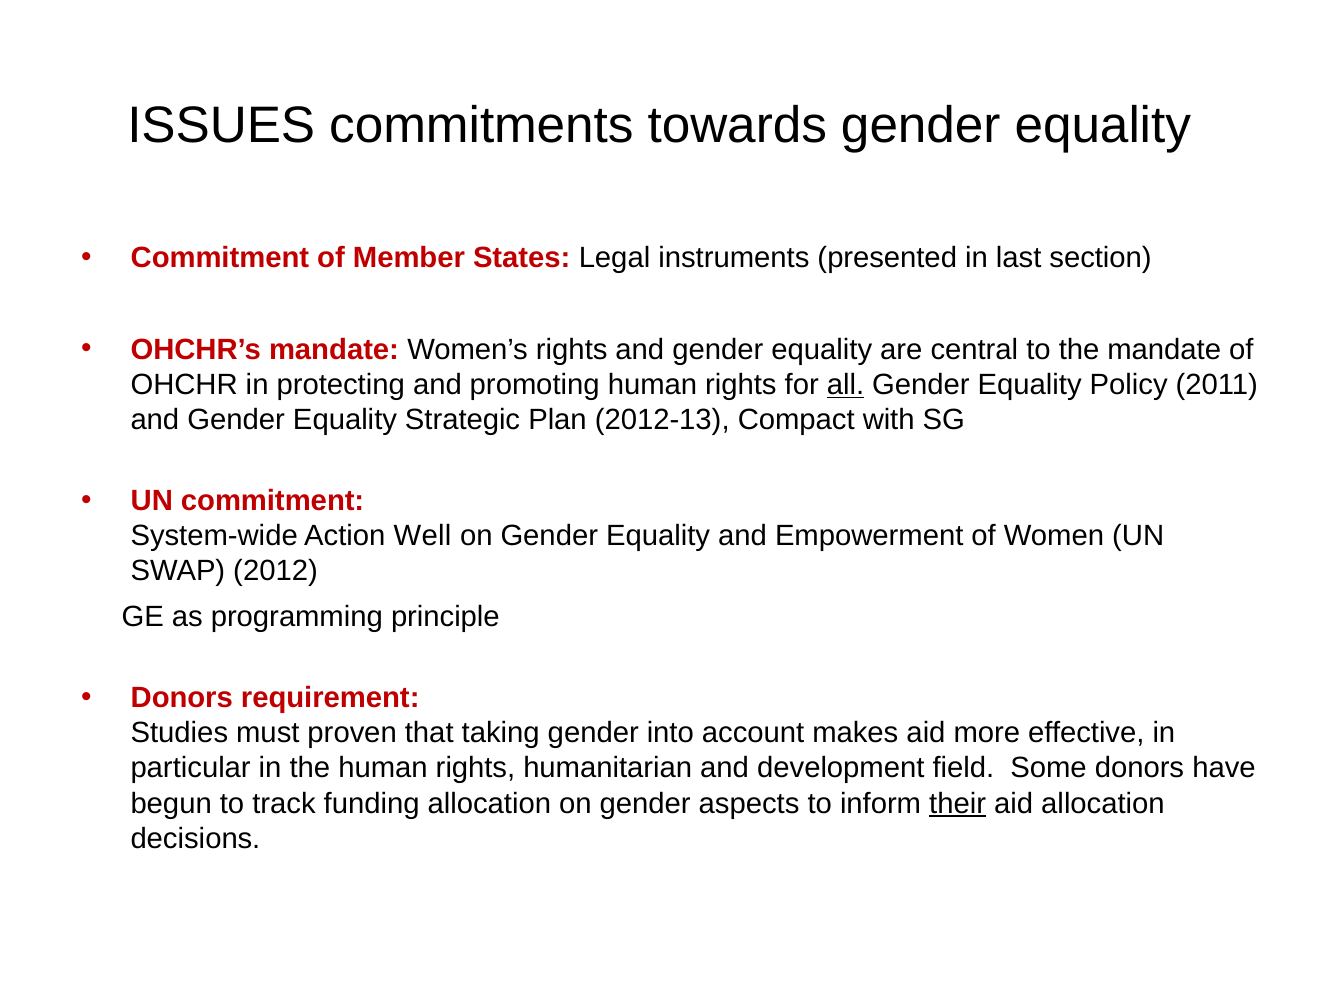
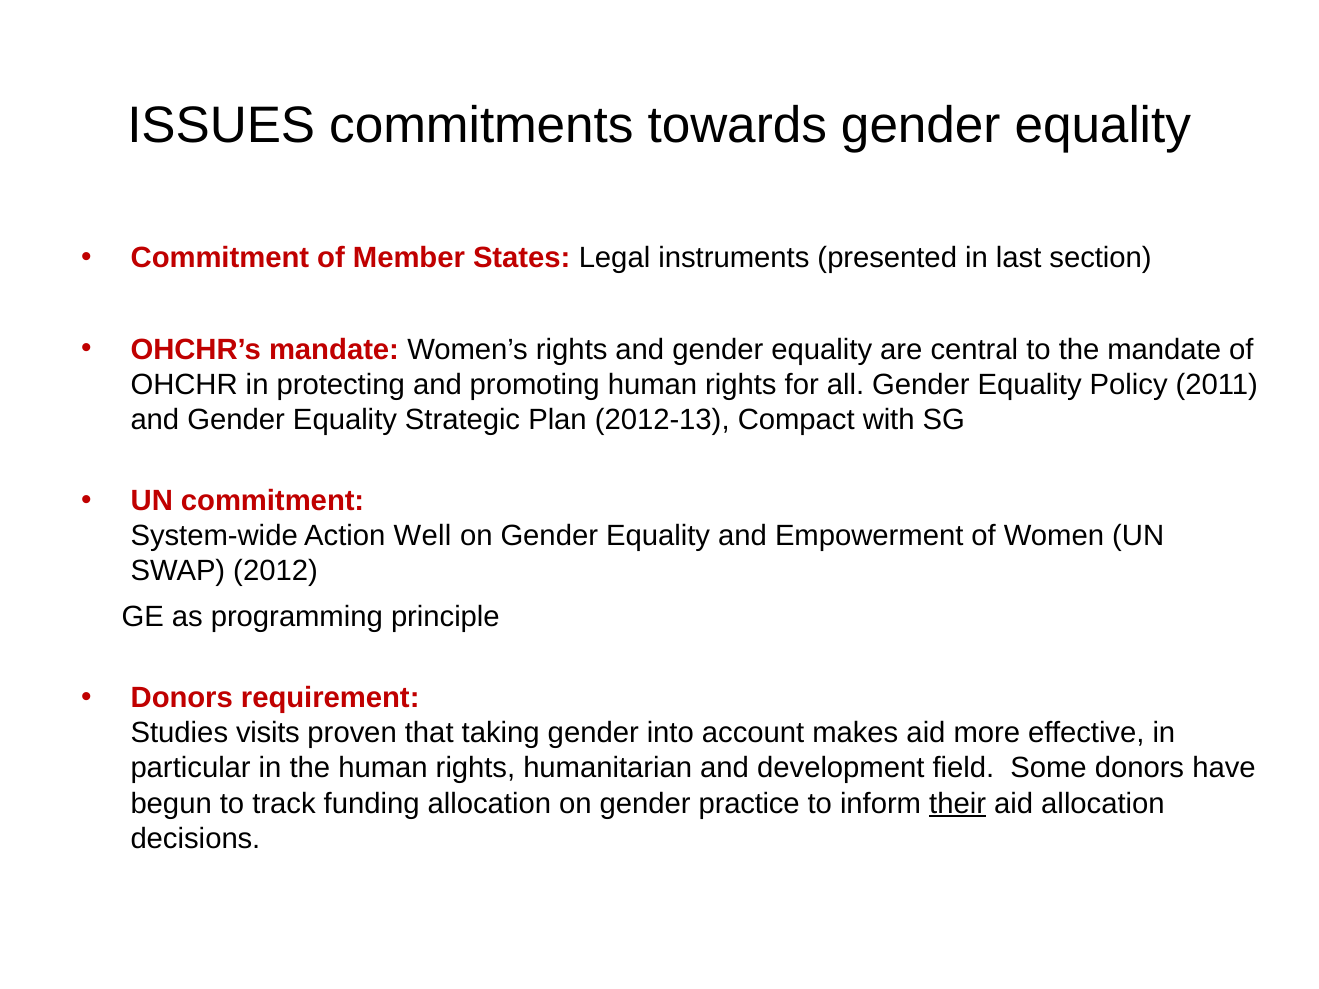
all underline: present -> none
must: must -> visits
aspects: aspects -> practice
